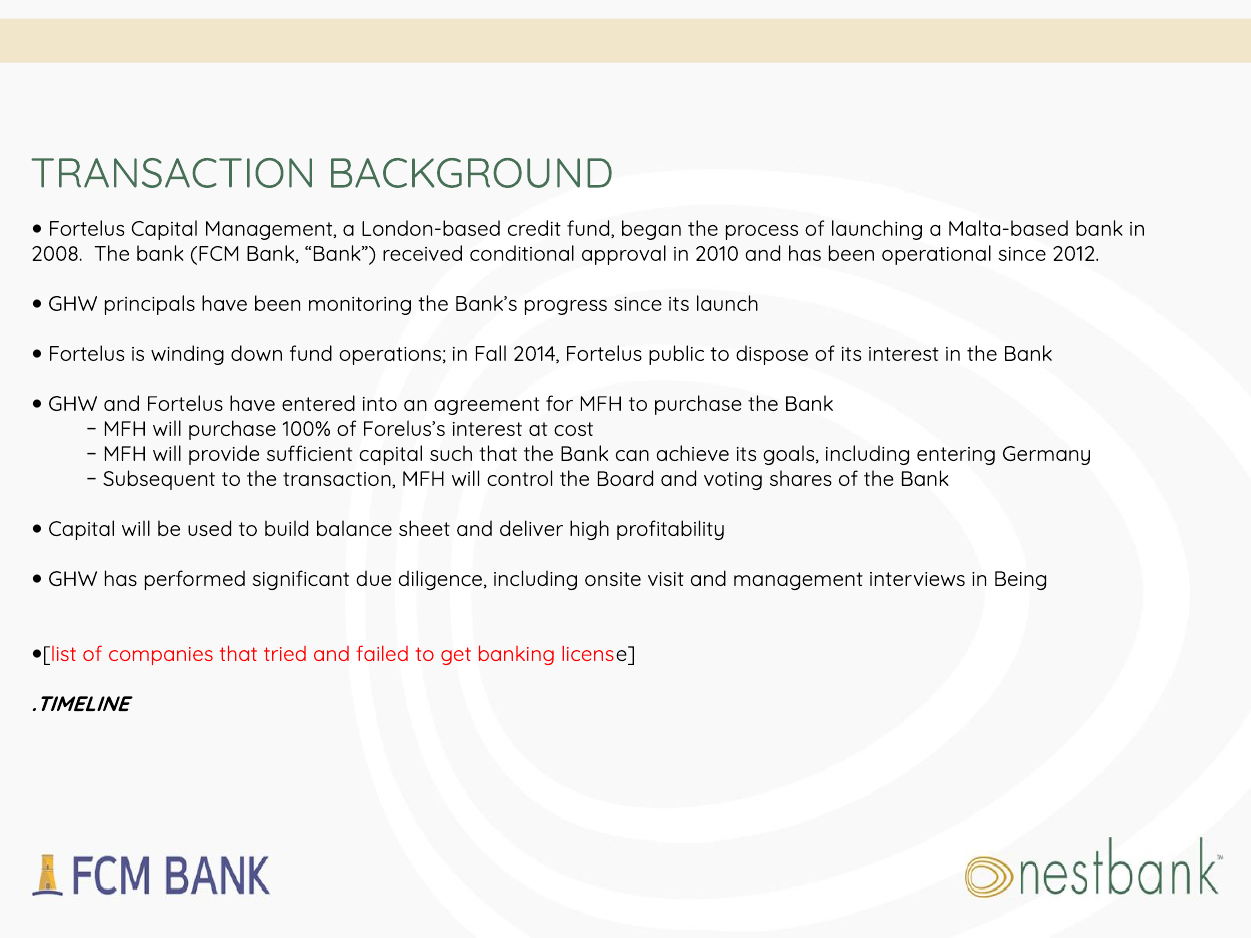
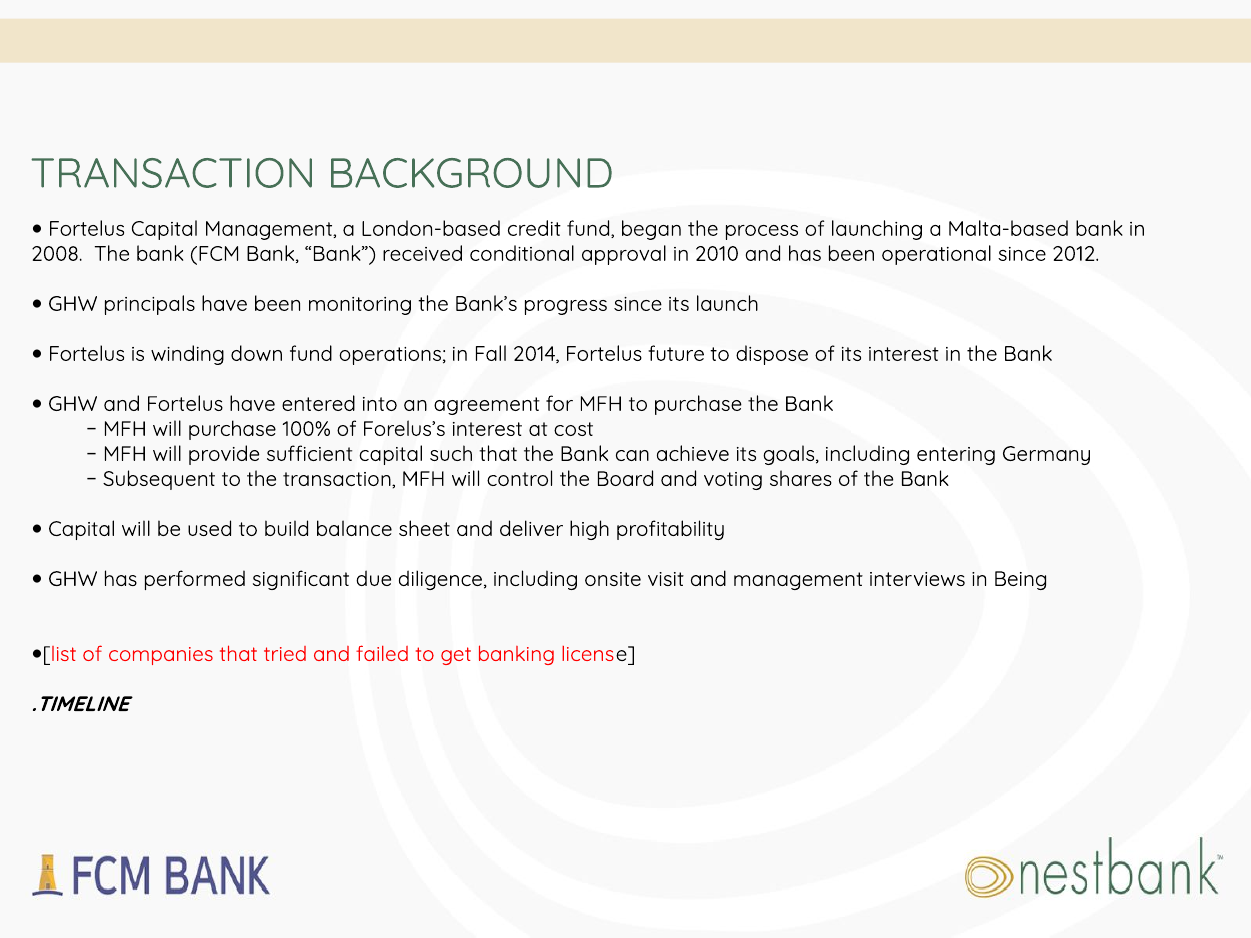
public: public -> future
